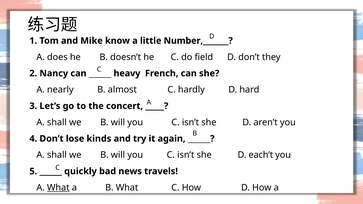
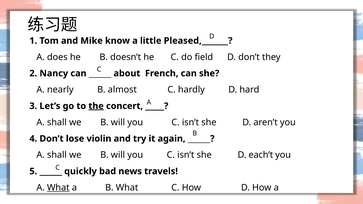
Number,_______: Number,_______ -> Pleased,_______
heavy: heavy -> about
the underline: none -> present
kinds: kinds -> violin
